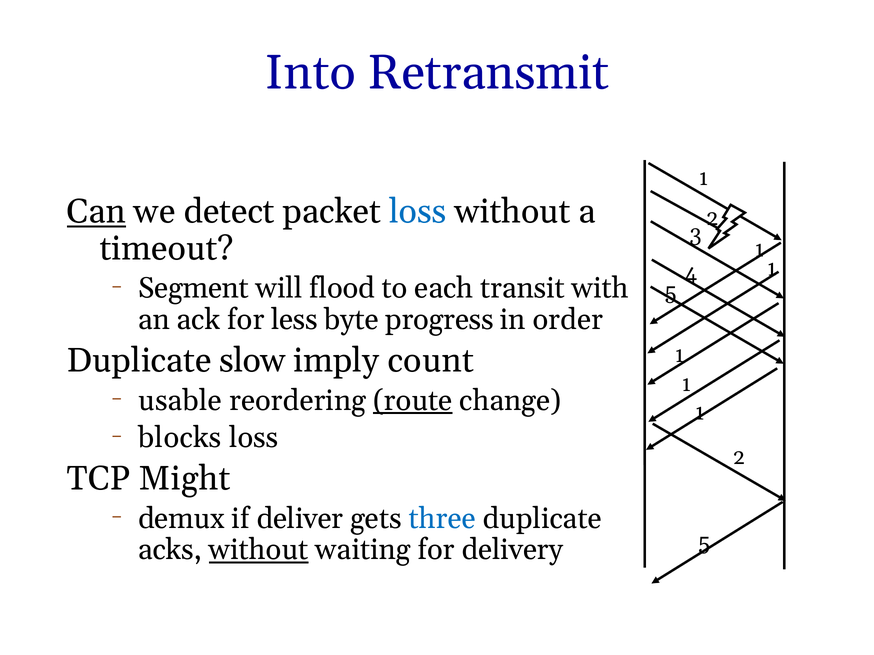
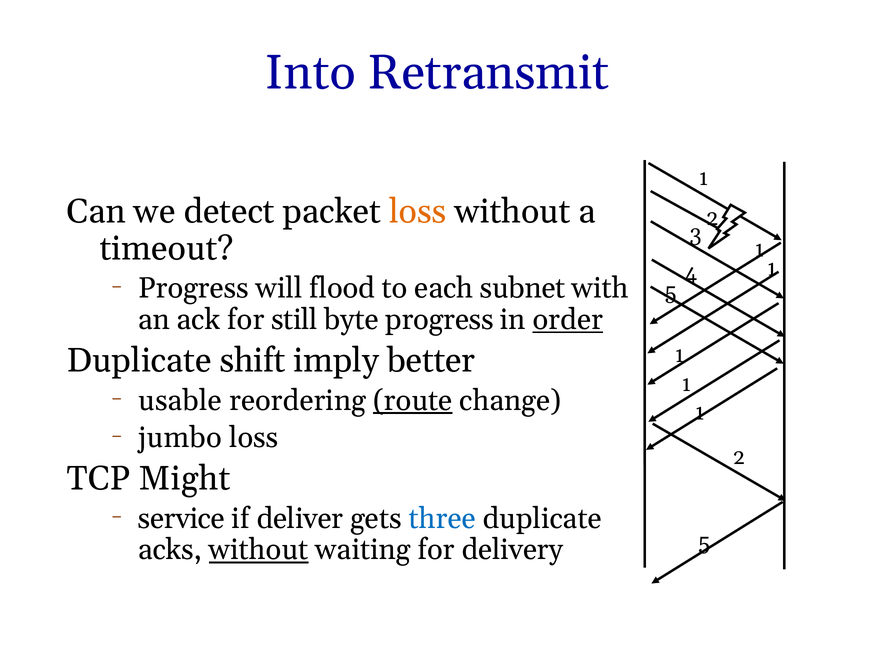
Can underline: present -> none
loss at (418, 212) colour: blue -> orange
Segment at (193, 289): Segment -> Progress
transit: transit -> subnet
less: less -> still
order underline: none -> present
slow: slow -> shift
count: count -> better
blocks: blocks -> jumbo
demux: demux -> service
